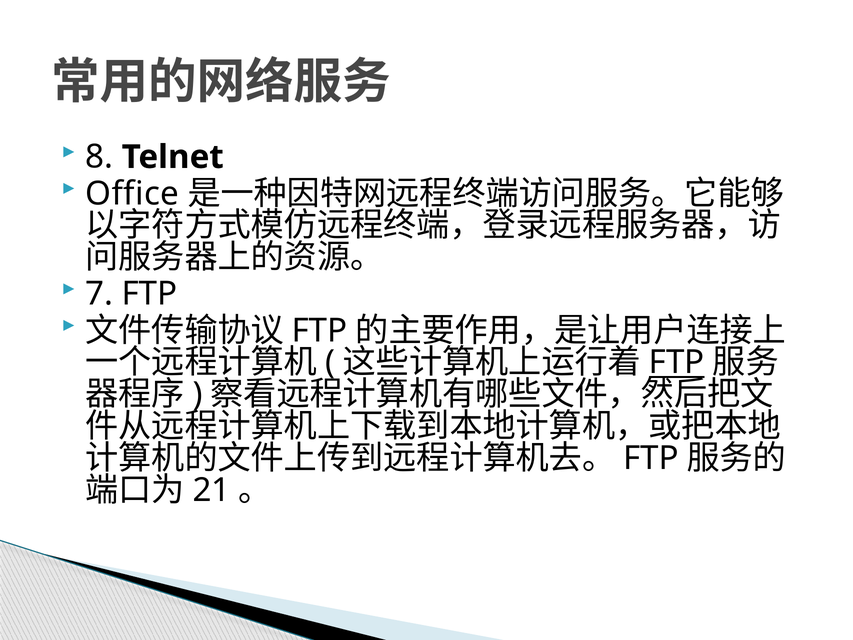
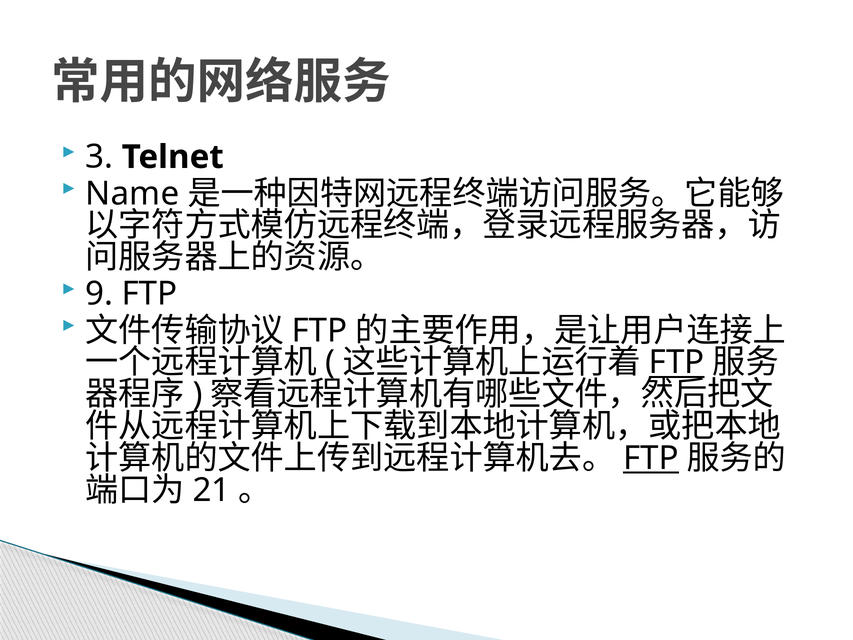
8: 8 -> 3
Office: Office -> Name
7: 7 -> 9
FTP at (651, 458) underline: none -> present
